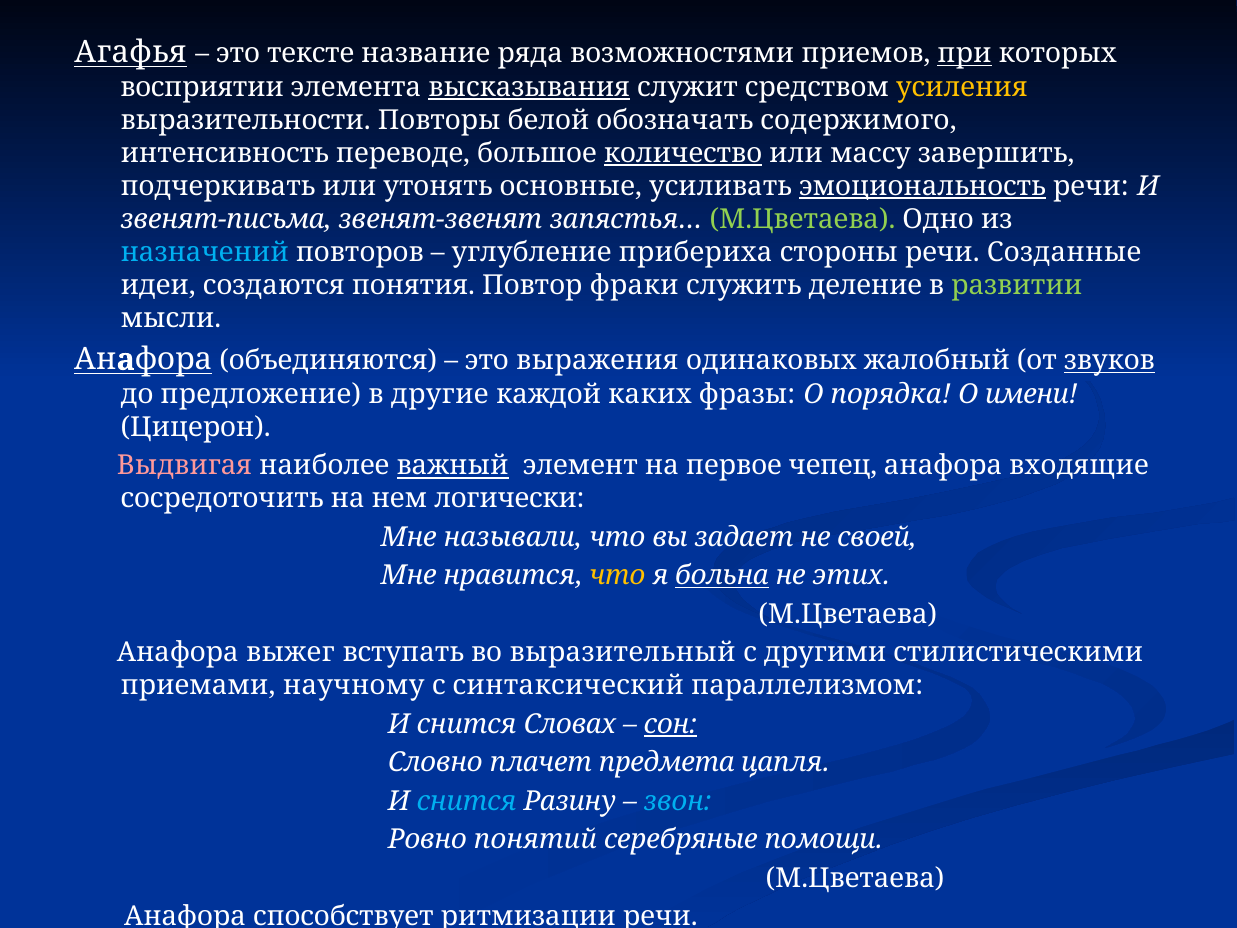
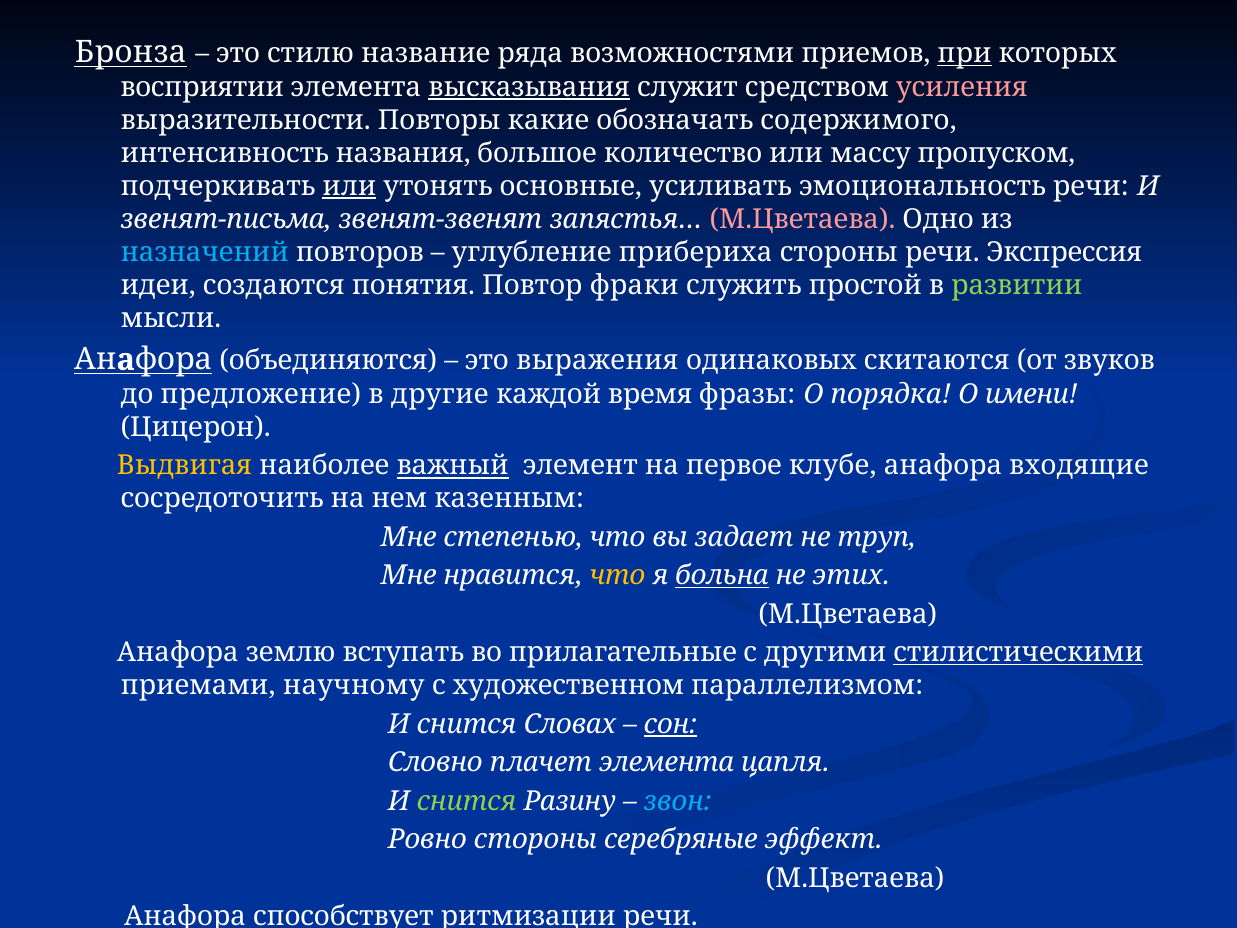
Агафья: Агафья -> Бронза
тексте: тексте -> стилю
усиления colour: yellow -> pink
белой: белой -> какие
переводе: переводе -> названия
количество underline: present -> none
завершить: завершить -> пропуском
или at (349, 186) underline: none -> present
эмоциональность underline: present -> none
М.Цветаева at (803, 219) colour: light green -> pink
Созданные: Созданные -> Экспрессия
деление: деление -> простой
жалобный: жалобный -> скитаются
звуков underline: present -> none
каких: каких -> время
Выдвигая colour: pink -> yellow
чепец: чепец -> клубе
логически: логически -> казенным
называли: называли -> степенью
своей: своей -> труп
выжег: выжег -> землю
выразительный: выразительный -> прилагательные
стилистическими underline: none -> present
синтаксический: синтаксический -> художественном
плачет предмета: предмета -> элемента
снится at (467, 801) colour: light blue -> light green
Ровно понятий: понятий -> стороны
помощи: помощи -> эффект
